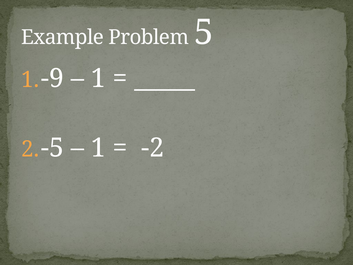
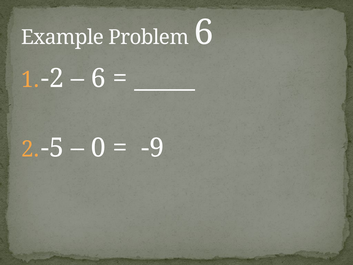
Problem 5: 5 -> 6
-9: -9 -> -2
1 at (98, 78): 1 -> 6
1 at (98, 148): 1 -> 0
-2: -2 -> -9
